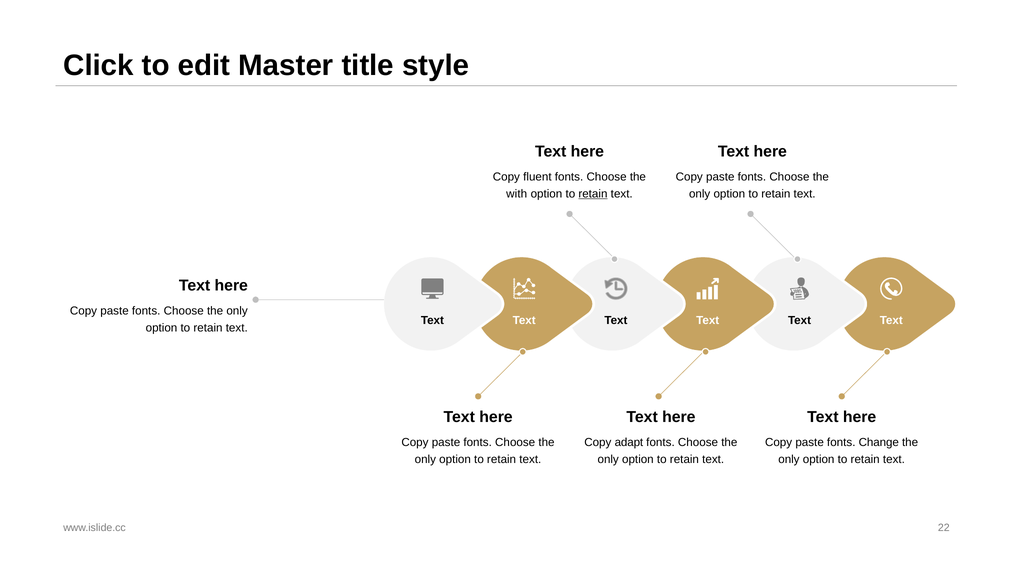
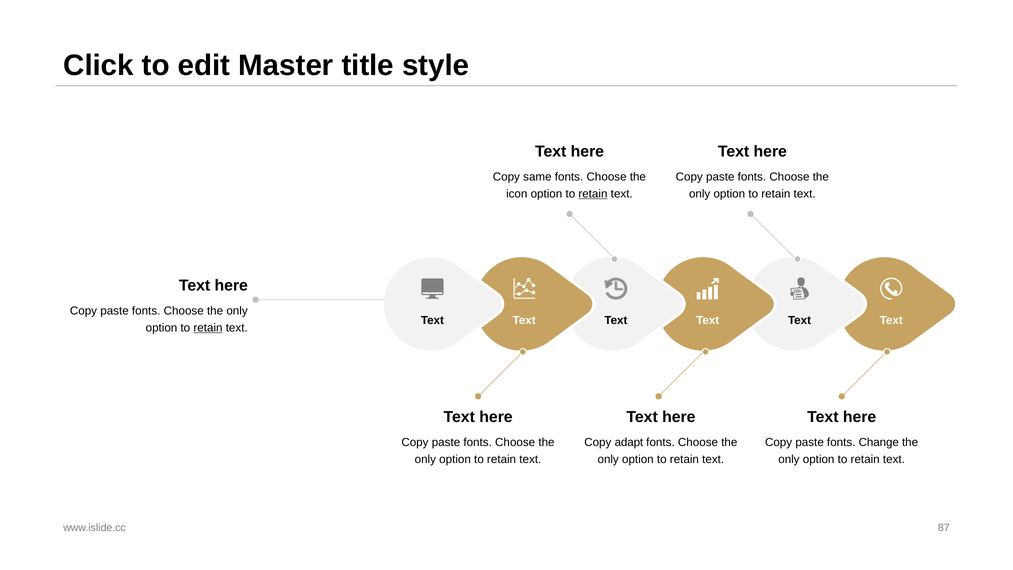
fluent: fluent -> same
with: with -> icon
retain at (208, 328) underline: none -> present
22: 22 -> 87
